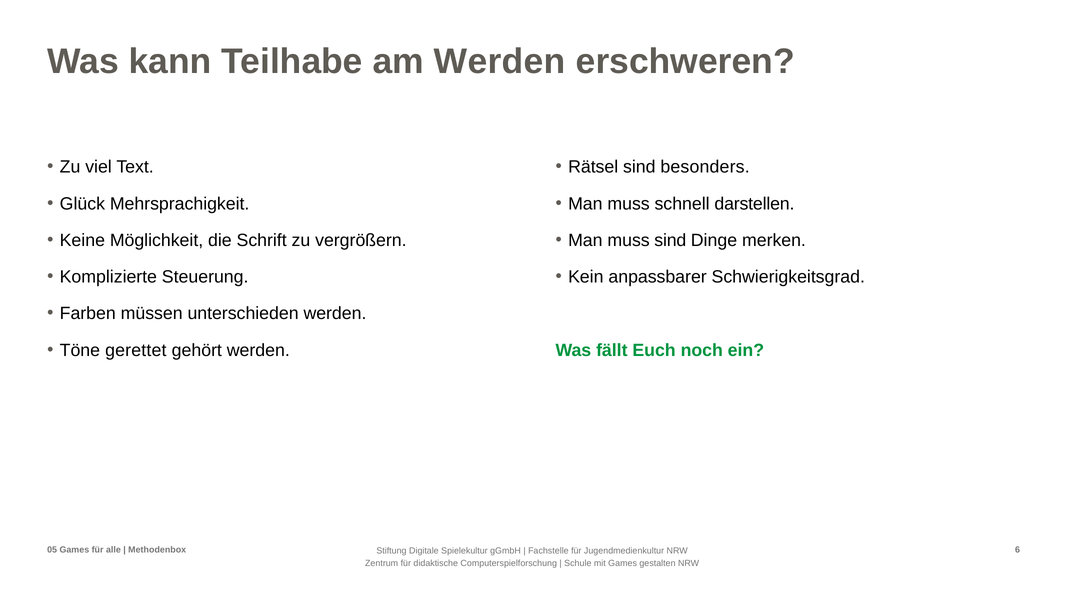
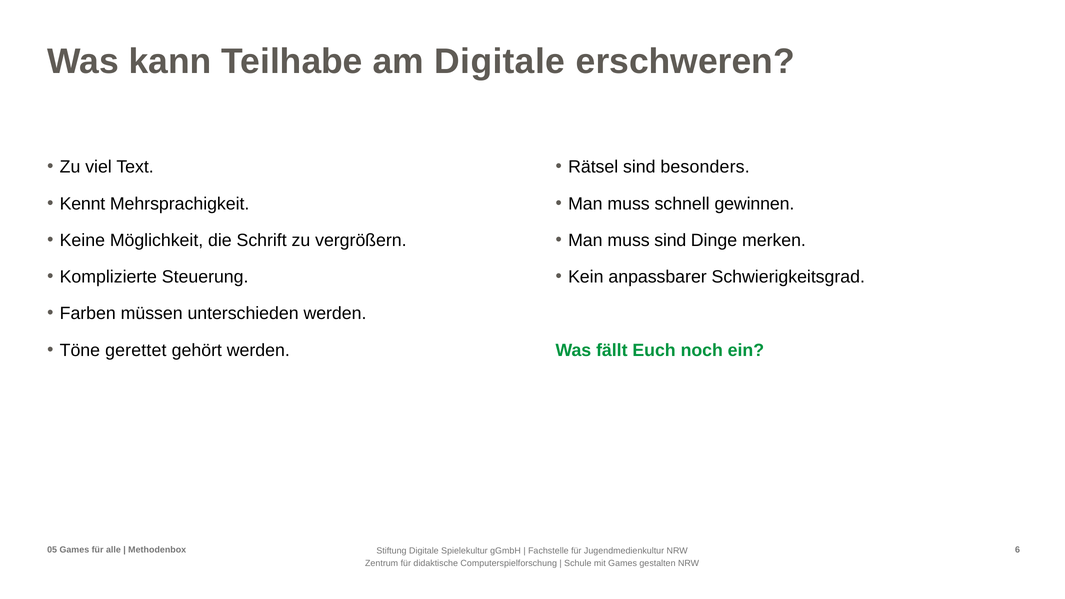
am Werden: Werden -> Digitale
Glück: Glück -> Kennt
darstellen: darstellen -> gewinnen
